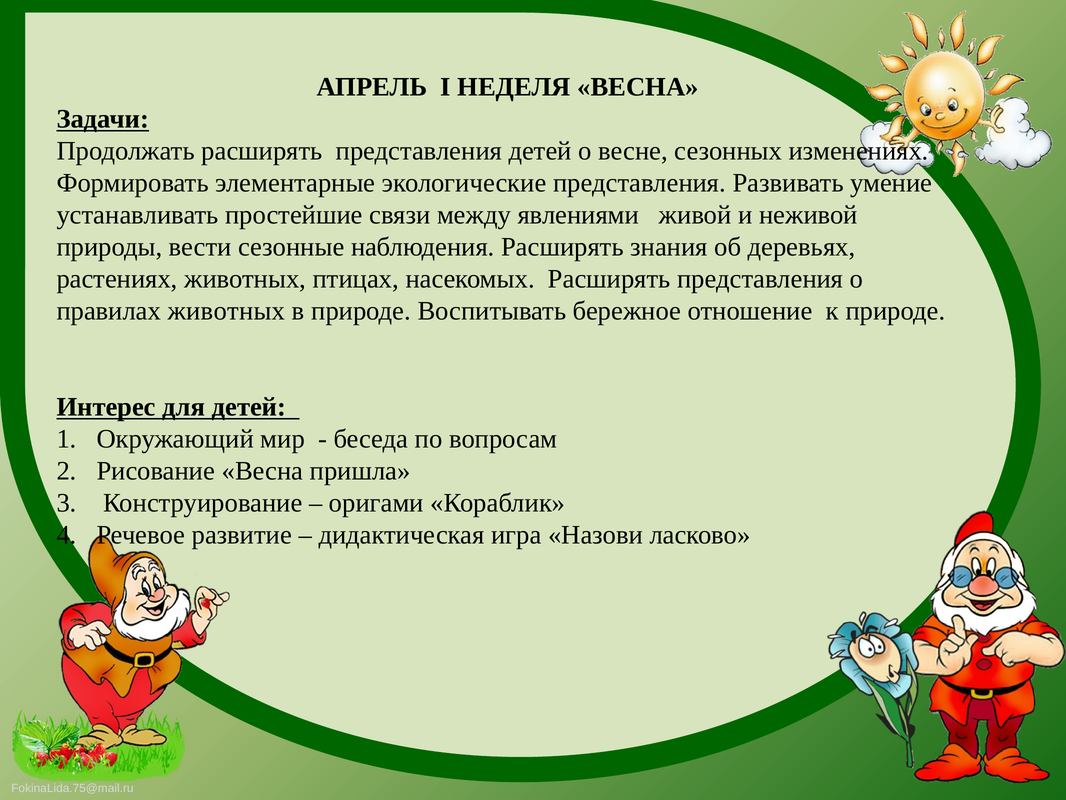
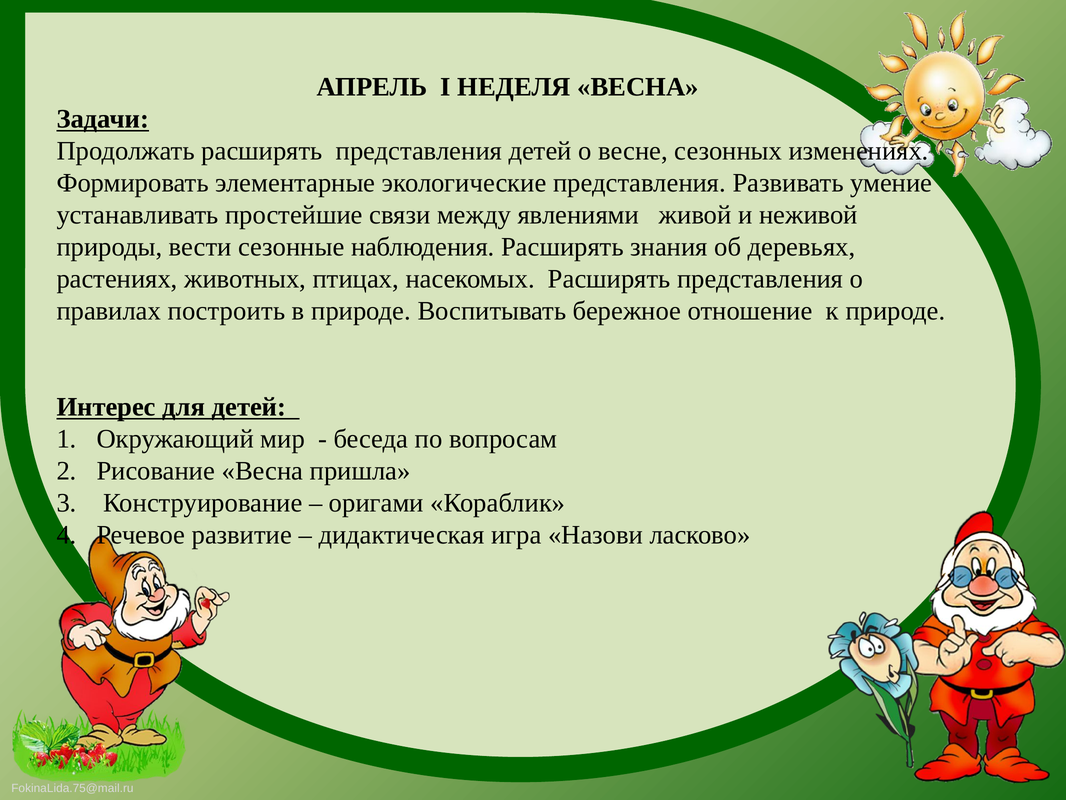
правилах животных: животных -> построить
